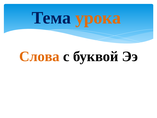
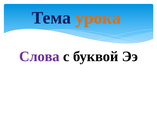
Слова colour: orange -> purple
